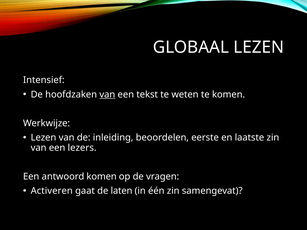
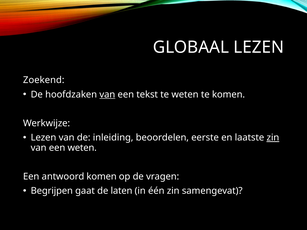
Intensief: Intensief -> Zoekend
zin at (273, 138) underline: none -> present
een lezers: lezers -> weten
Activeren: Activeren -> Begrijpen
